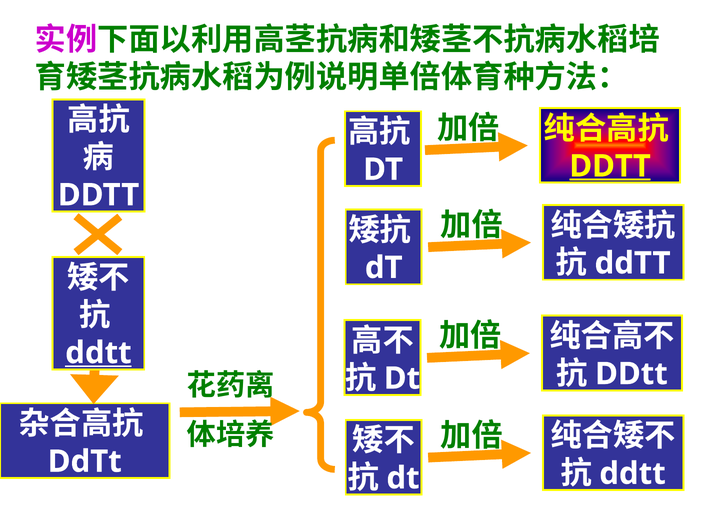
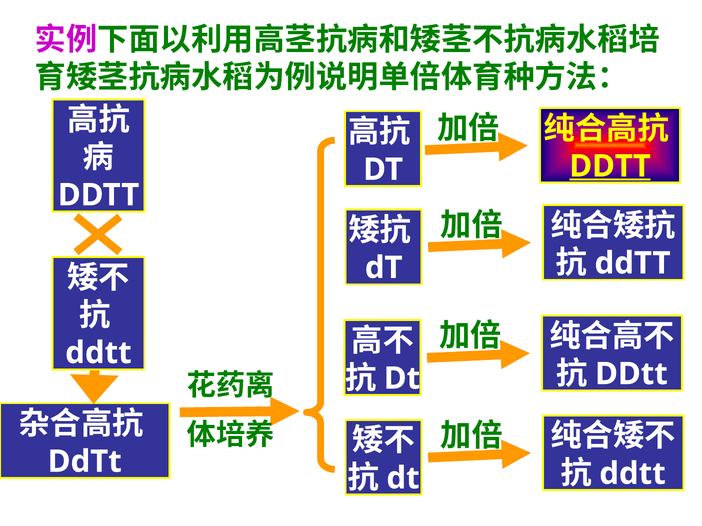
ddtt at (98, 353) underline: present -> none
